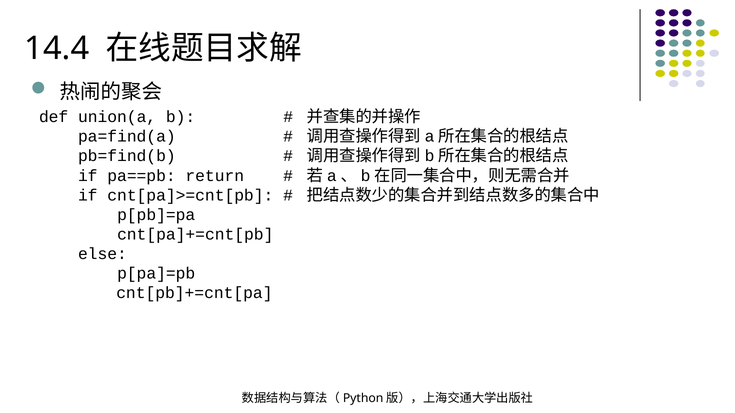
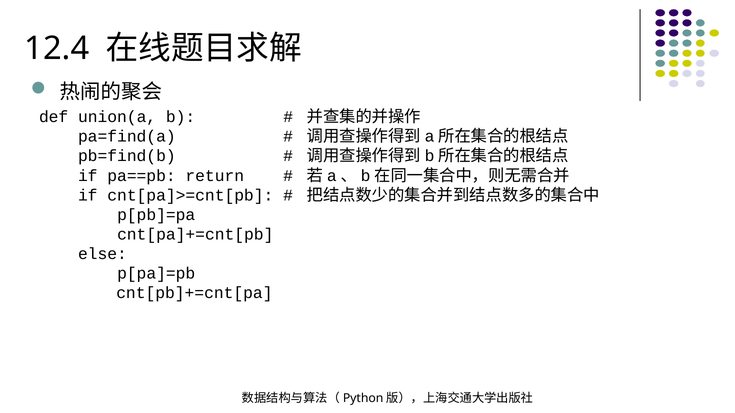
14.4: 14.4 -> 12.4
